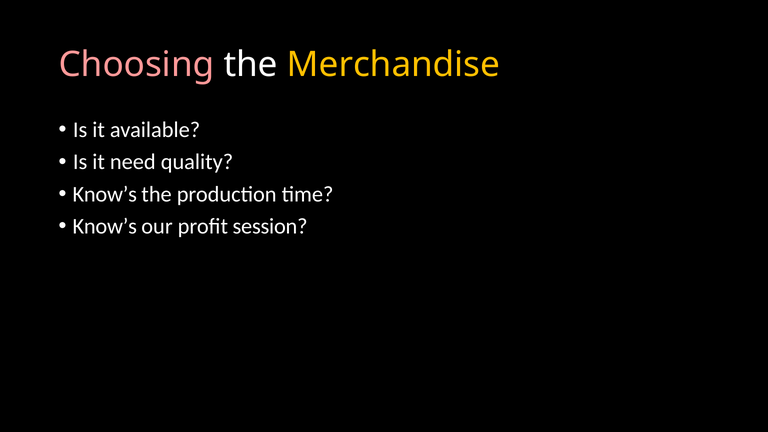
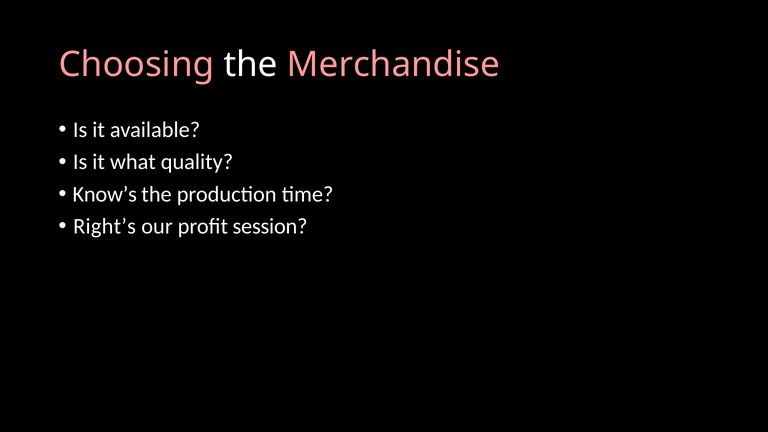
Merchandise colour: yellow -> pink
need: need -> what
Know’s at (105, 226): Know’s -> Right’s
